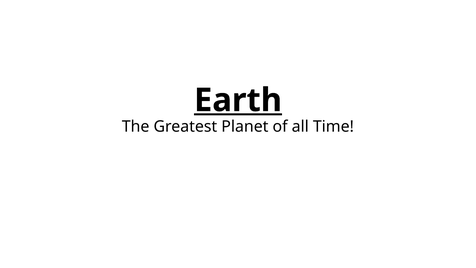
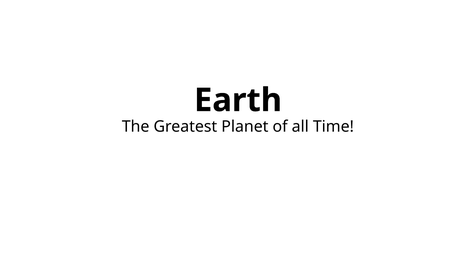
Earth underline: present -> none
